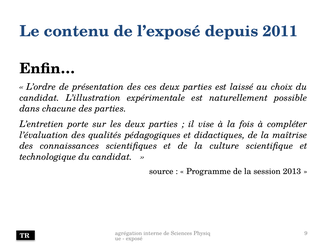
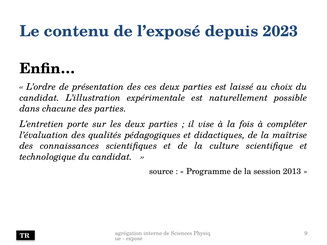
2011: 2011 -> 2023
